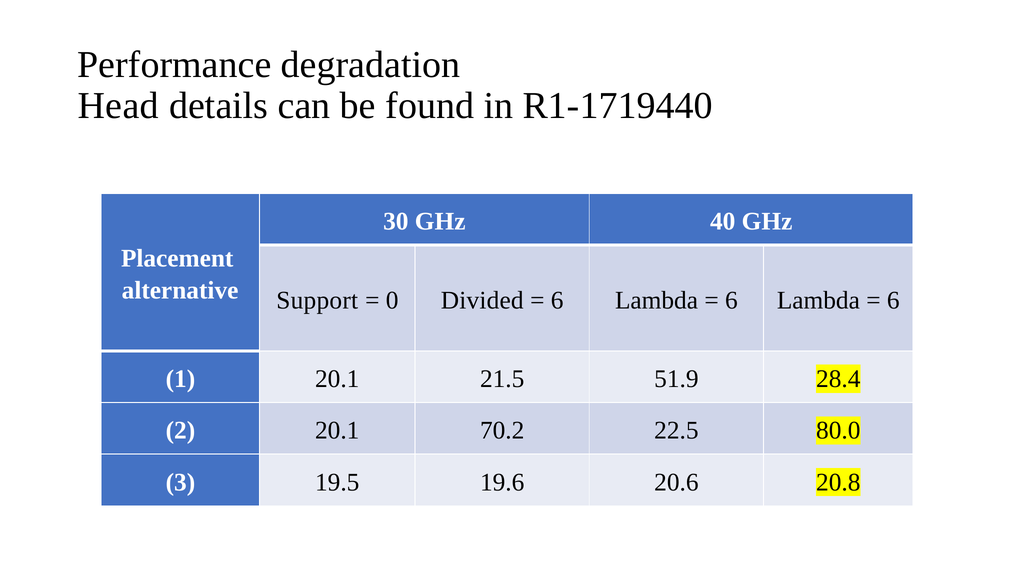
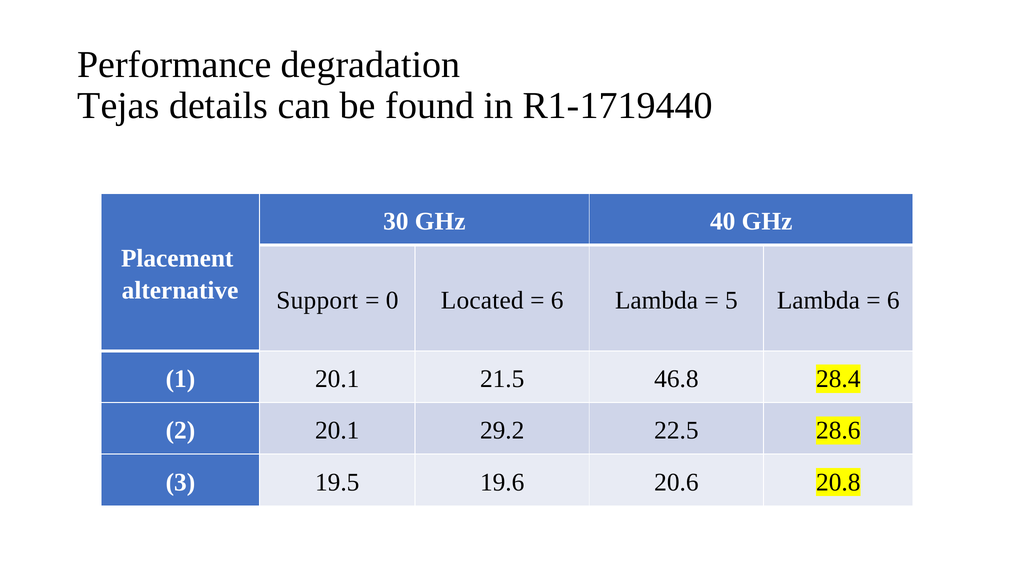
Head: Head -> Tejas
Divided: Divided -> Located
6 at (731, 300): 6 -> 5
51.9: 51.9 -> 46.8
70.2: 70.2 -> 29.2
80.0: 80.0 -> 28.6
